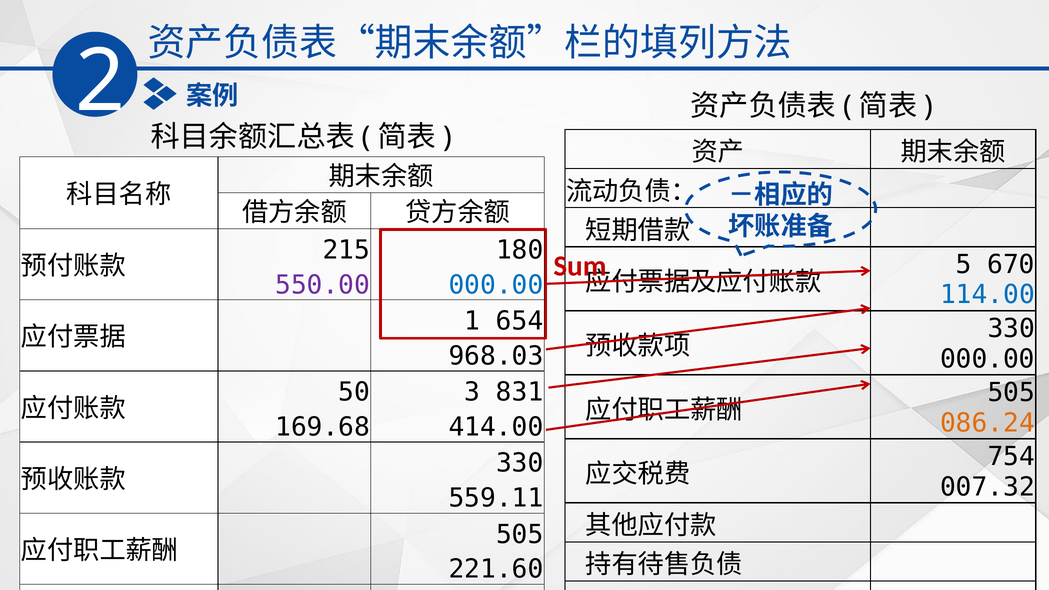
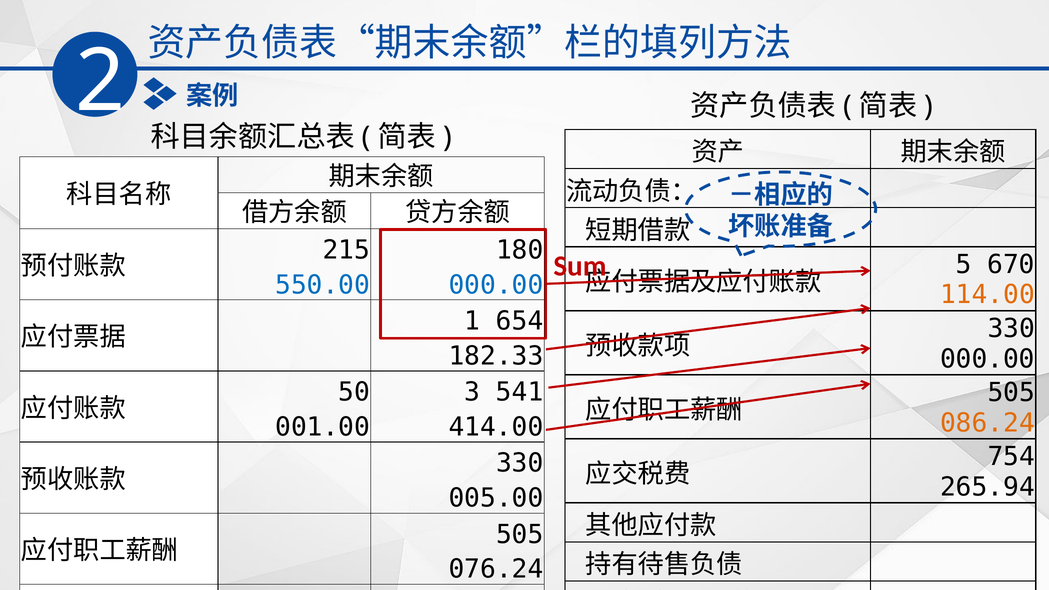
550.00 colour: purple -> blue
114.00 colour: blue -> orange
968.03: 968.03 -> 182.33
831: 831 -> 541
169.68: 169.68 -> 001.00
007.32: 007.32 -> 265.94
559.11: 559.11 -> 005.00
221.60: 221.60 -> 076.24
